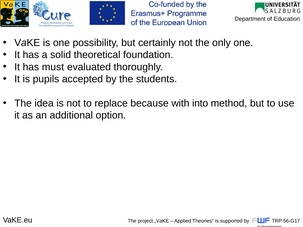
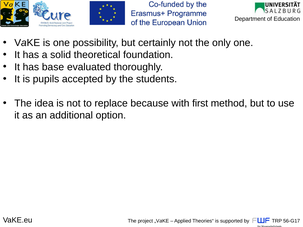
must: must -> base
into: into -> first
